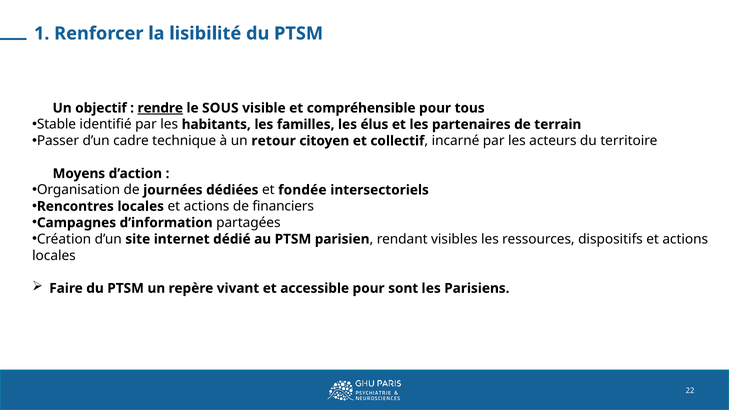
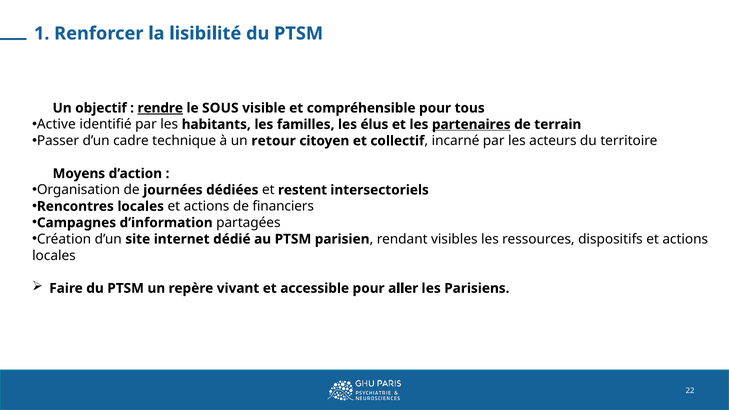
Stable: Stable -> Active
partenaires underline: none -> present
fondée: fondée -> restent
sont: sont -> aller
